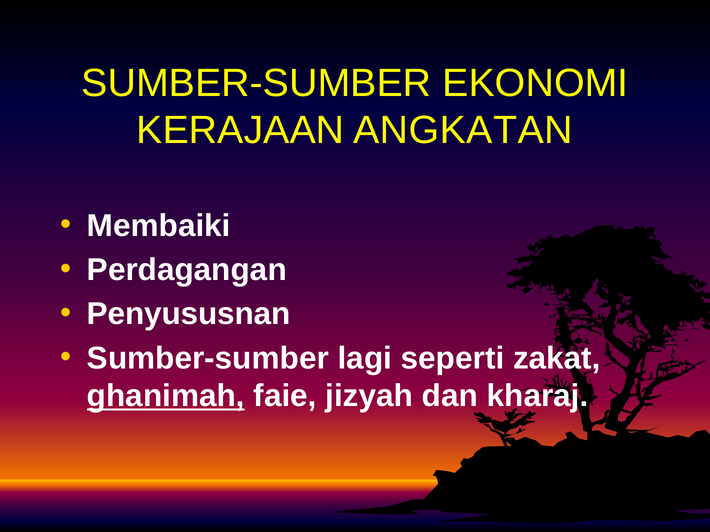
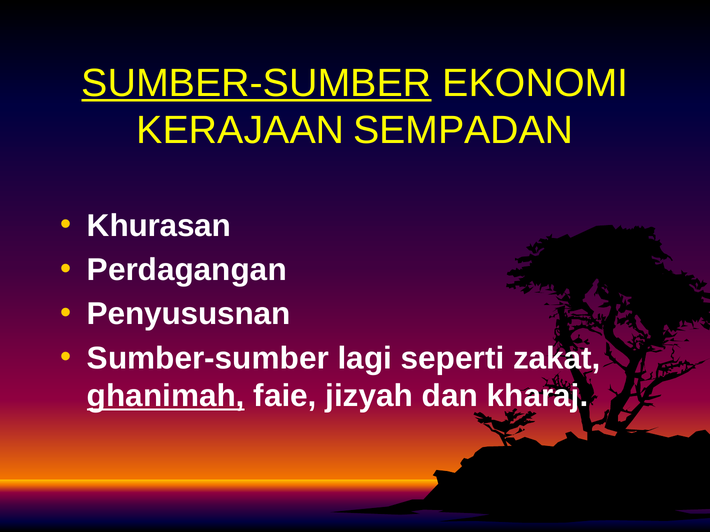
SUMBER-SUMBER at (256, 83) underline: none -> present
ANGKATAN: ANGKATAN -> SEMPADAN
Membaiki: Membaiki -> Khurasan
